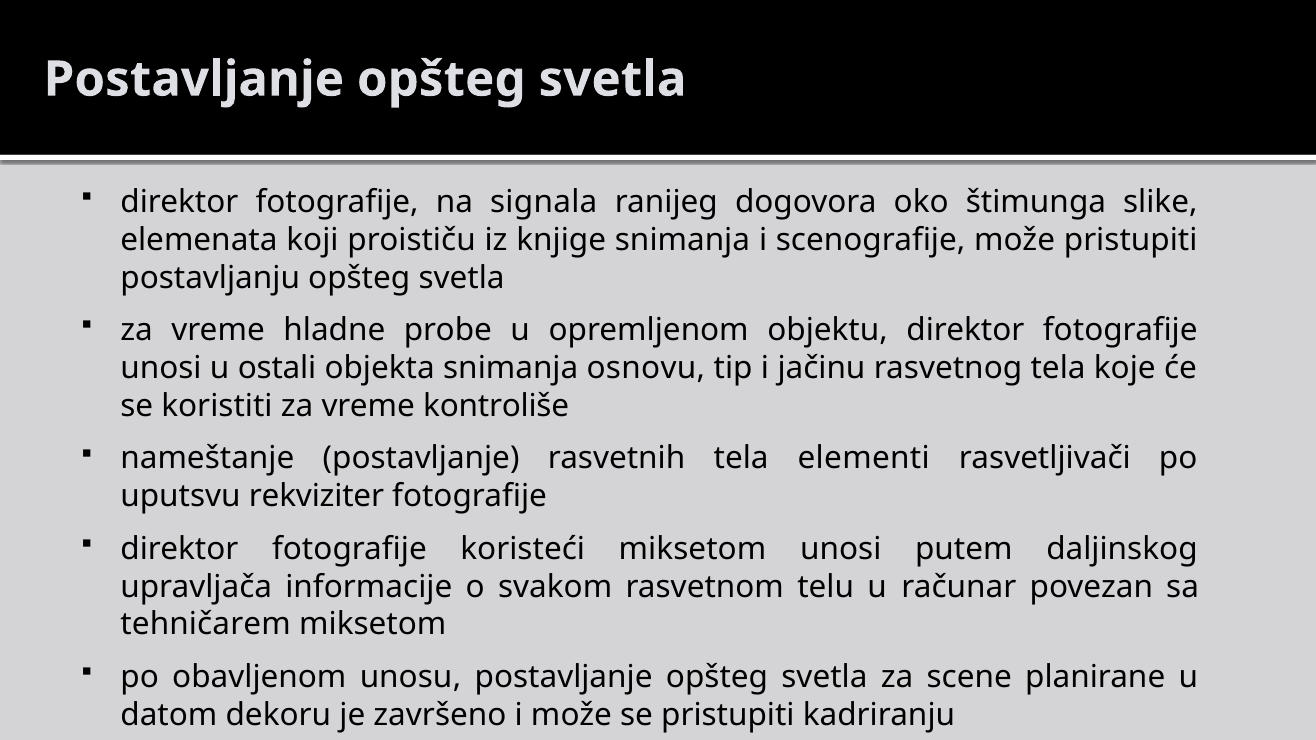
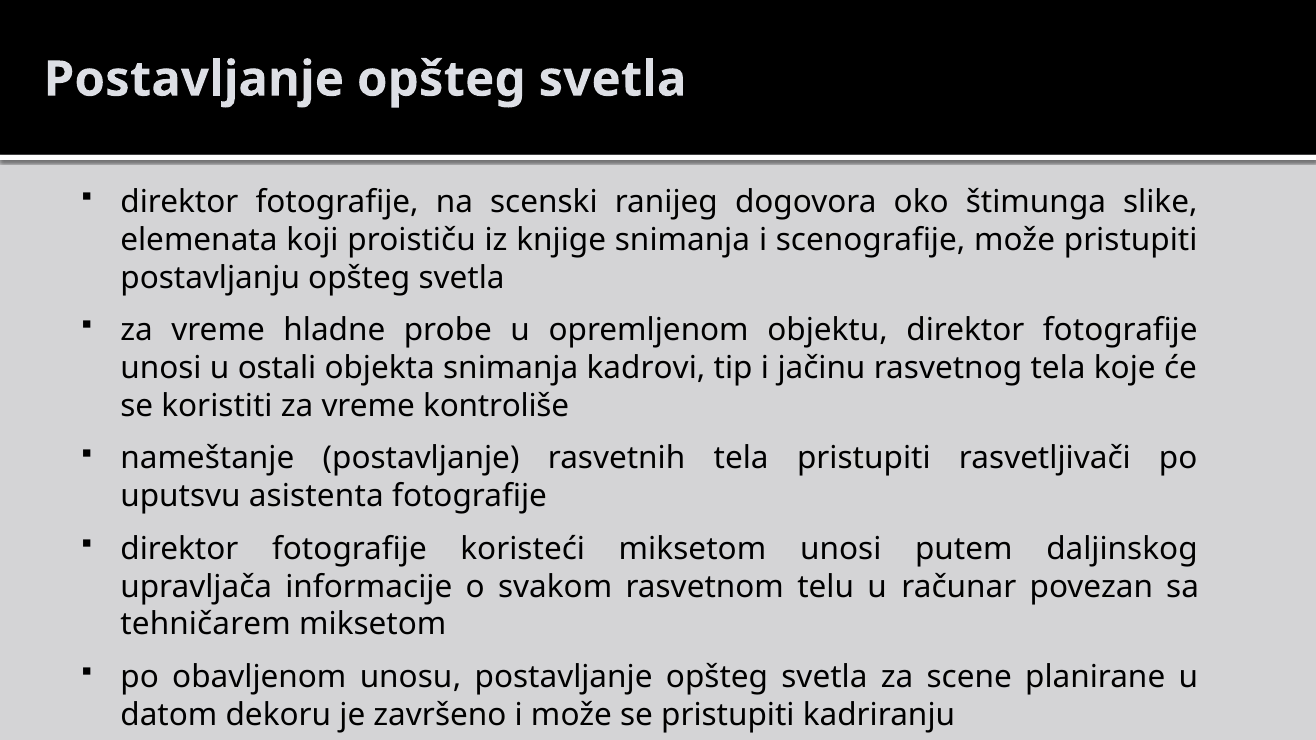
signala: signala -> scenski
osnovu: osnovu -> kadrovi
tela elementi: elementi -> pristupiti
rekviziter: rekviziter -> asistenta
